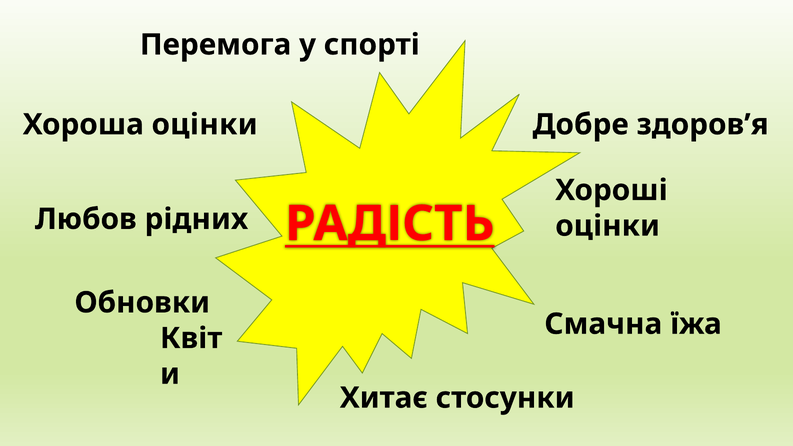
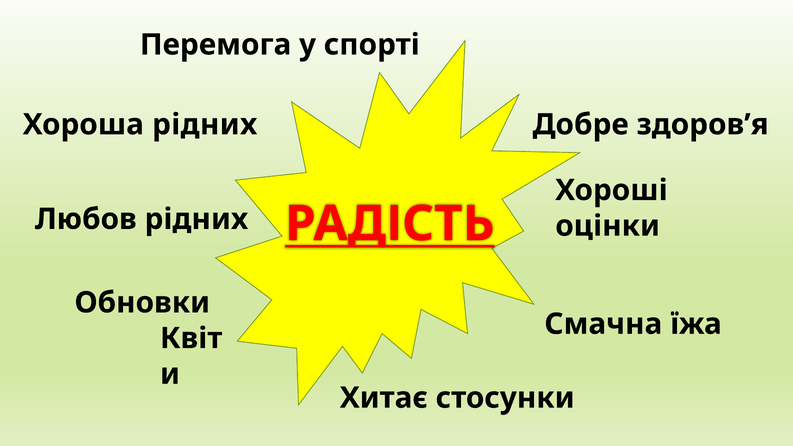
Хороша оцінки: оцінки -> рідних
